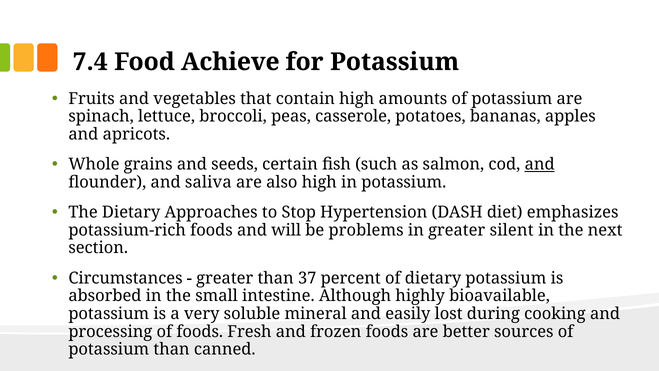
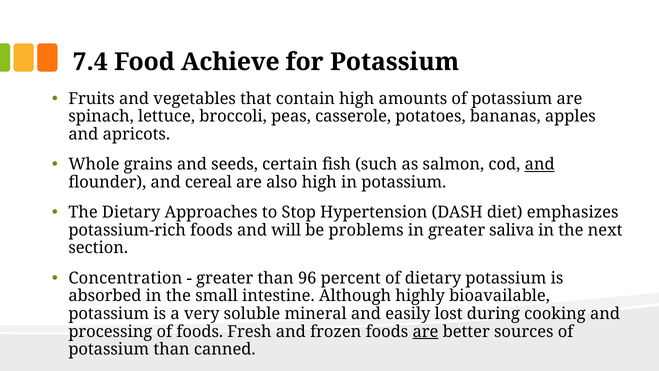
saliva: saliva -> cereal
silent: silent -> saliva
Circumstances: Circumstances -> Concentration
37: 37 -> 96
are at (425, 331) underline: none -> present
